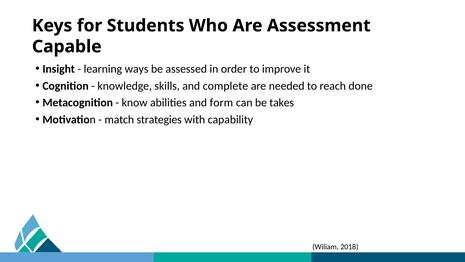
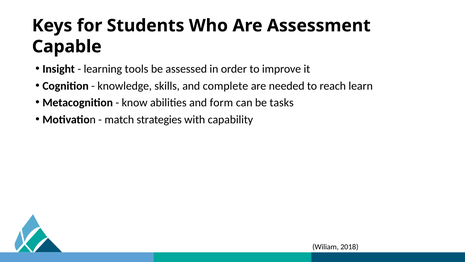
ways: ways -> tools
done: done -> learn
takes: takes -> tasks
